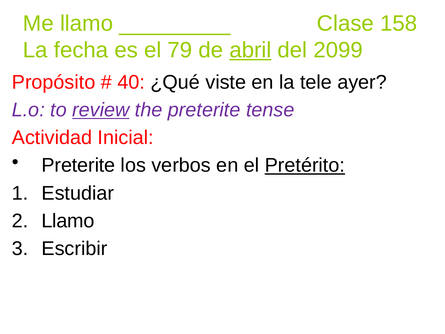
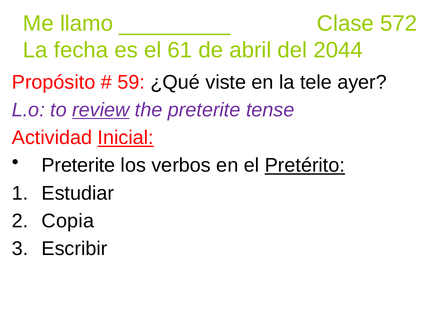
158: 158 -> 572
79: 79 -> 61
abril underline: present -> none
2099: 2099 -> 2044
40: 40 -> 59
Inicial underline: none -> present
Llamo at (68, 221): Llamo -> Copia
